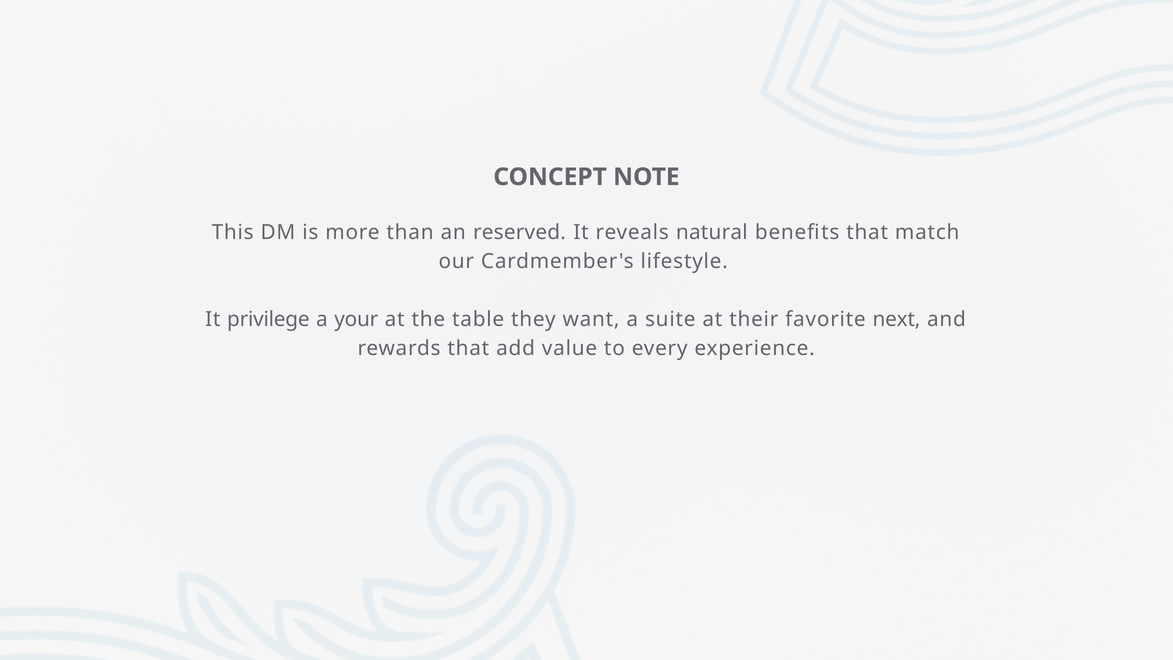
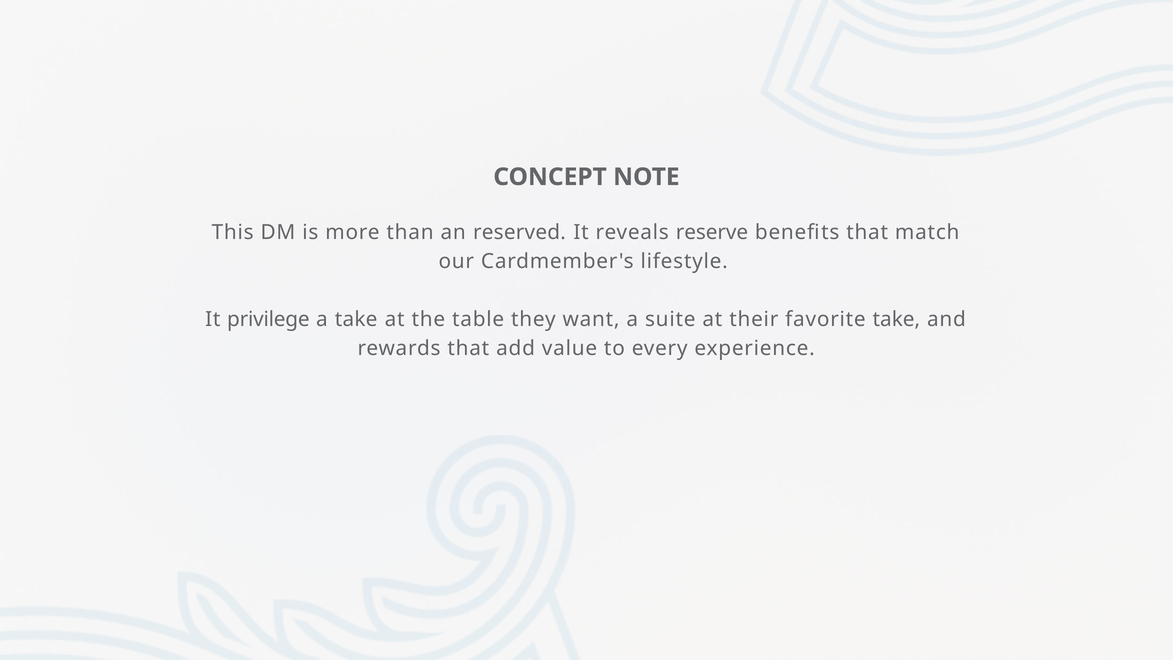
natural: natural -> reserve
a your: your -> take
favorite next: next -> take
